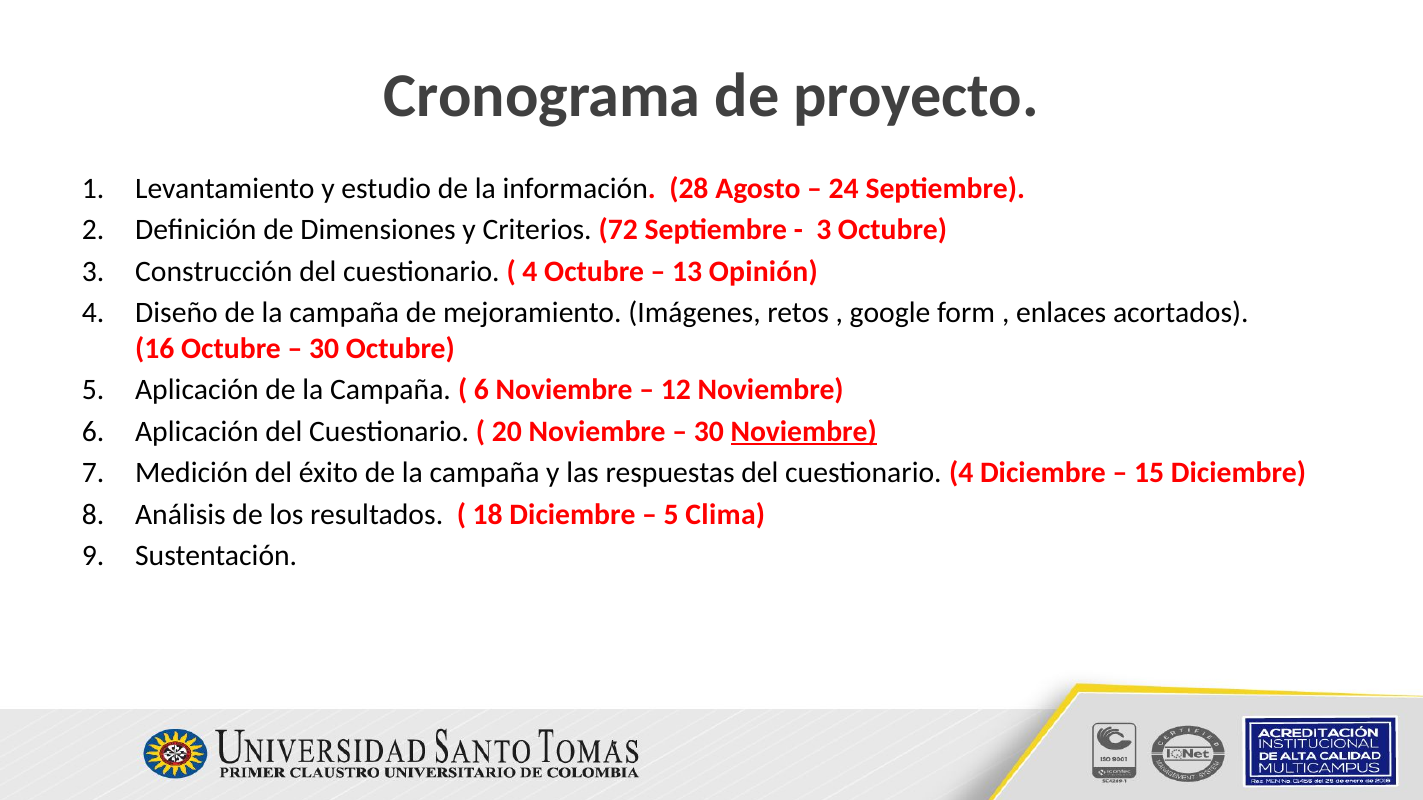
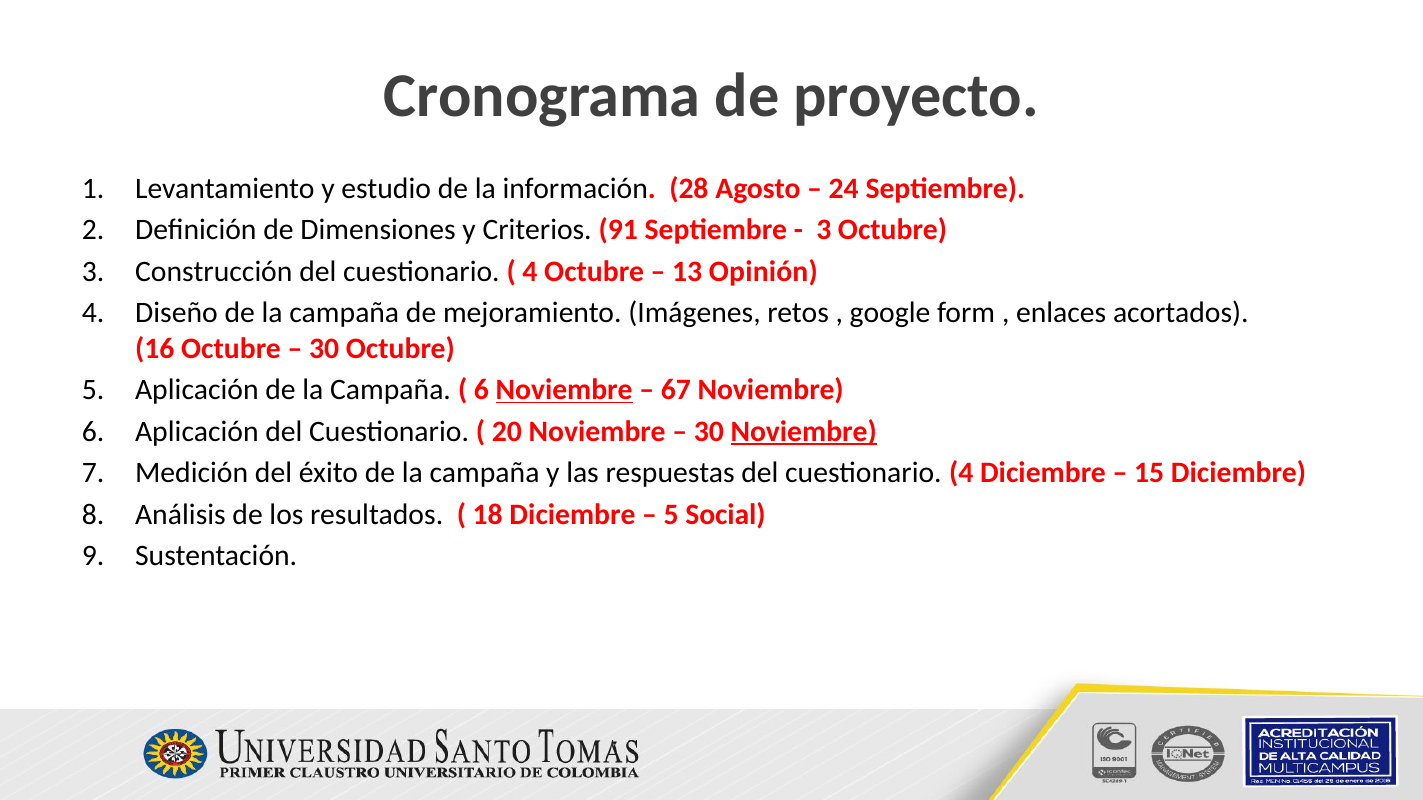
72: 72 -> 91
Noviembre at (564, 390) underline: none -> present
12: 12 -> 67
Clima: Clima -> Social
